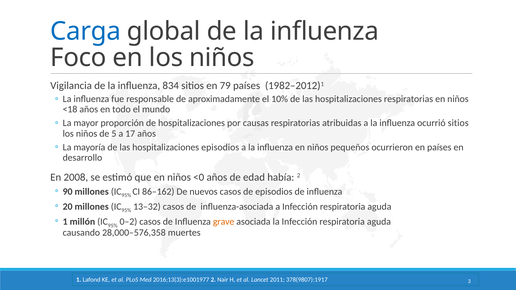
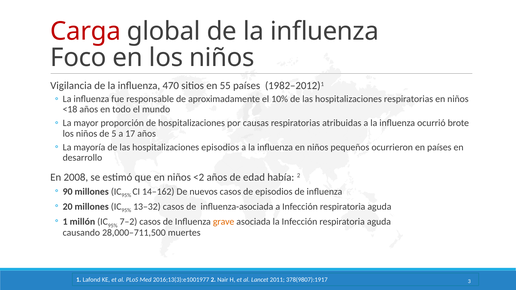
Carga colour: blue -> red
834: 834 -> 470
79: 79 -> 55
ocurrió sitios: sitios -> brote
<0: <0 -> <2
86–162: 86–162 -> 14–162
0–2: 0–2 -> 7–2
28,000–576,358: 28,000–576,358 -> 28,000–711,500
